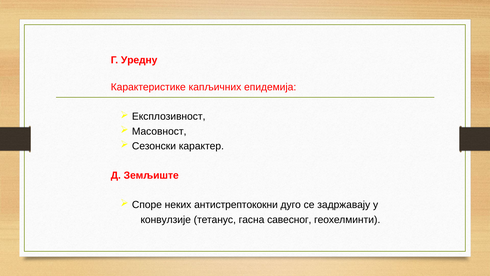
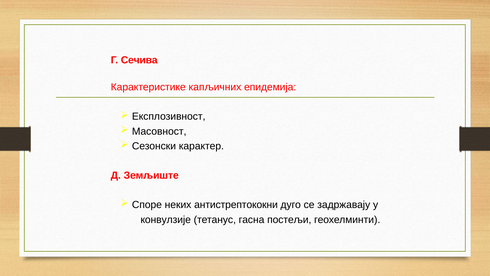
Уредну: Уредну -> Сечива
савесног: савесног -> постељи
